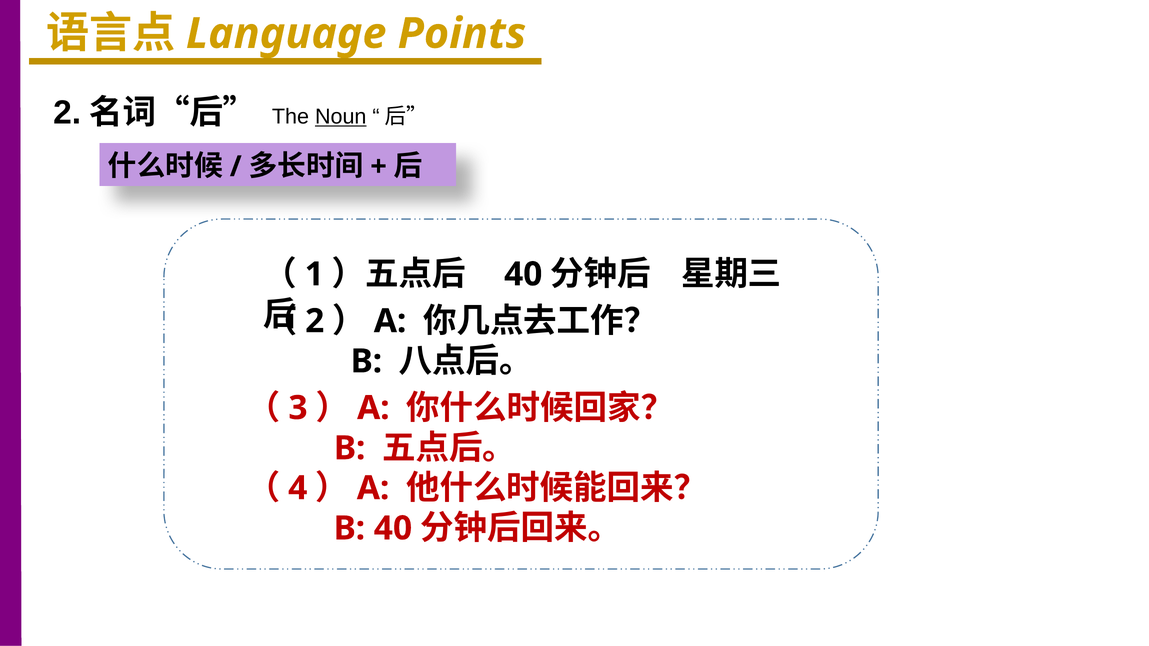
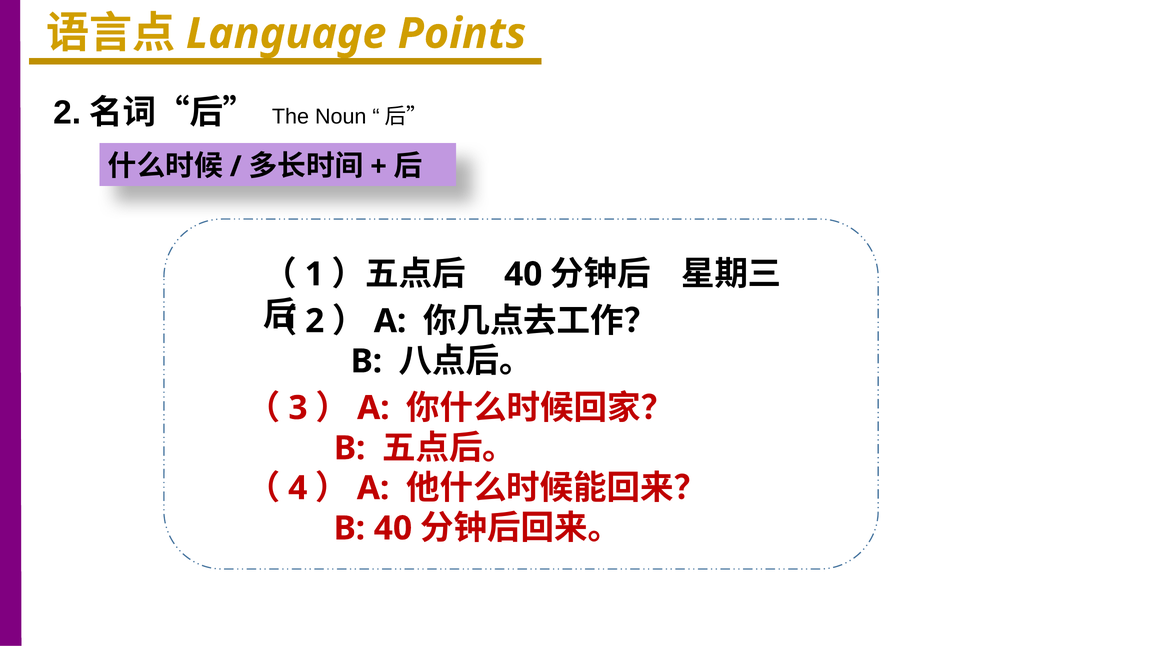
Noun underline: present -> none
